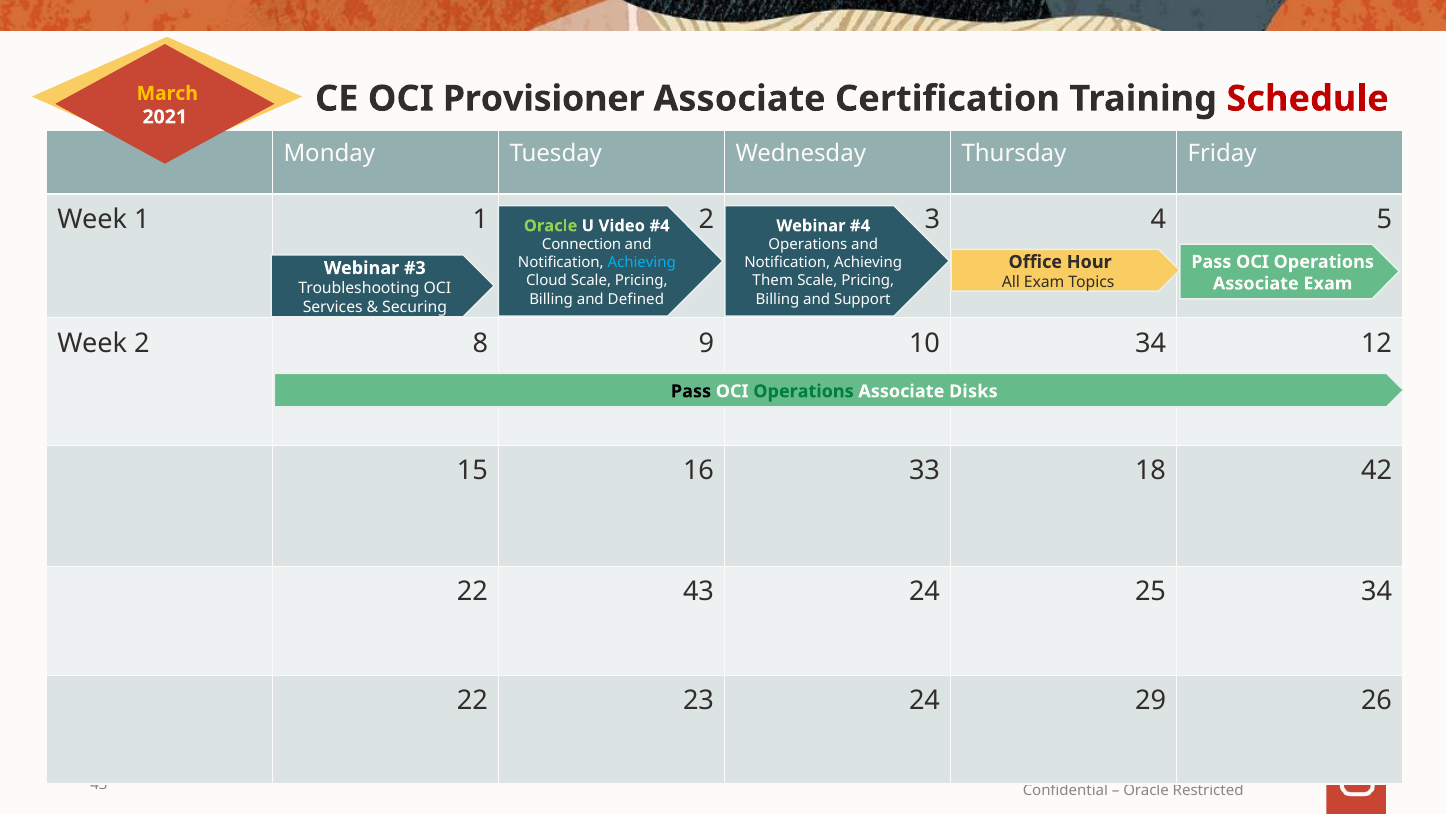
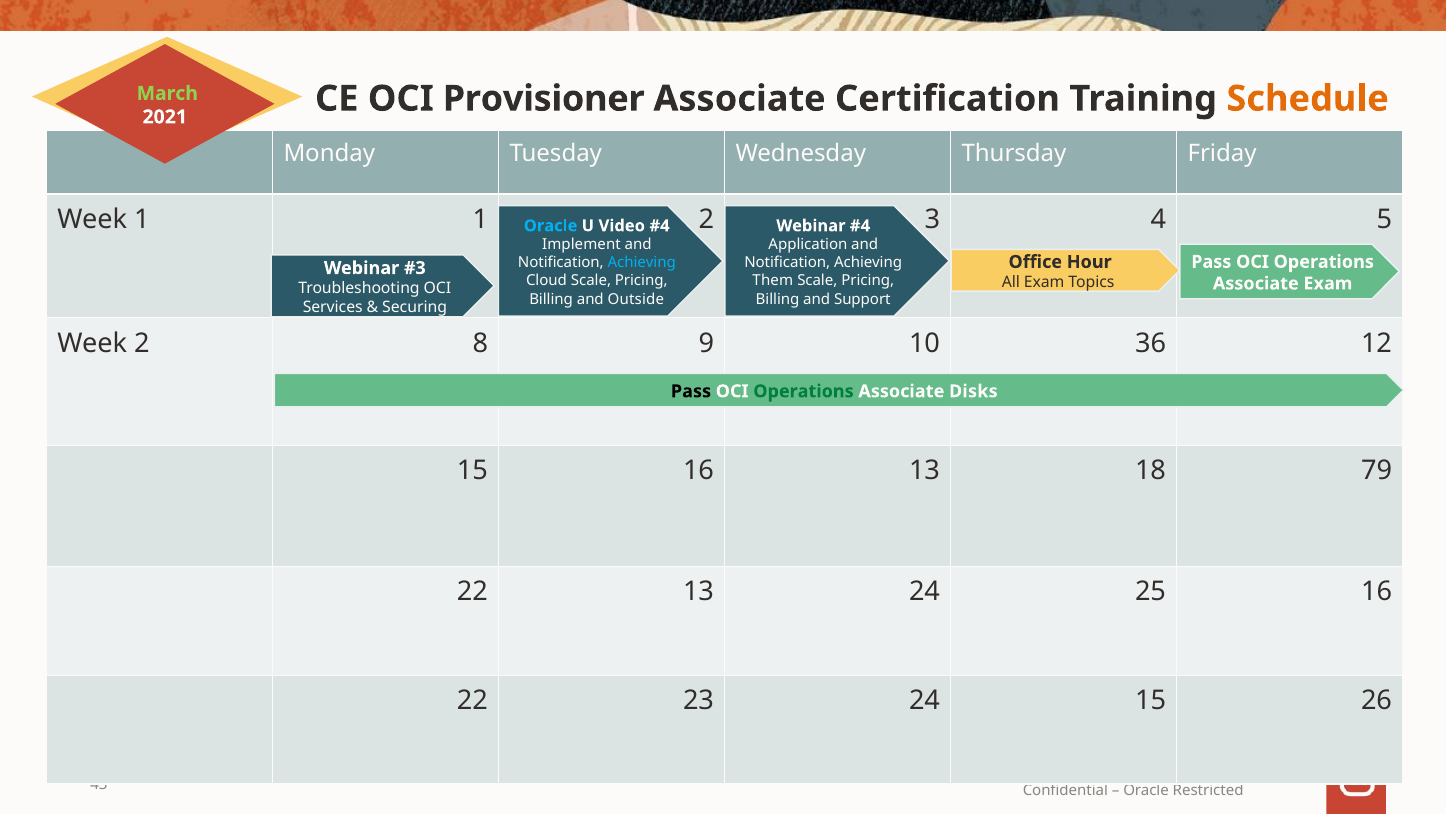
March colour: yellow -> light green
Schedule colour: red -> orange
Oracle at (551, 226) colour: light green -> light blue
Connection: Connection -> Implement
Operations at (808, 245): Operations -> Application
Defined: Defined -> Outside
10 34: 34 -> 36
16 33: 33 -> 13
42: 42 -> 79
22 43: 43 -> 13
25 34: 34 -> 16
24 29: 29 -> 15
